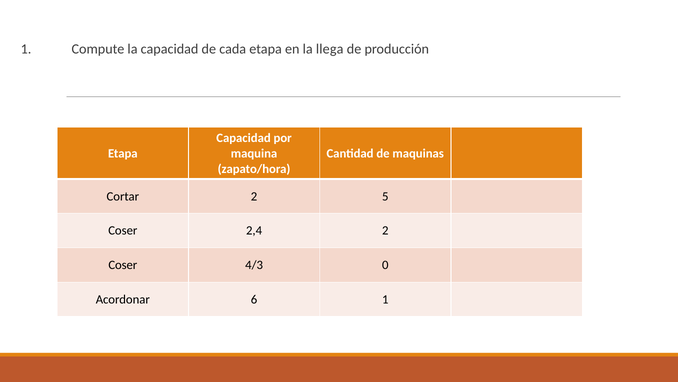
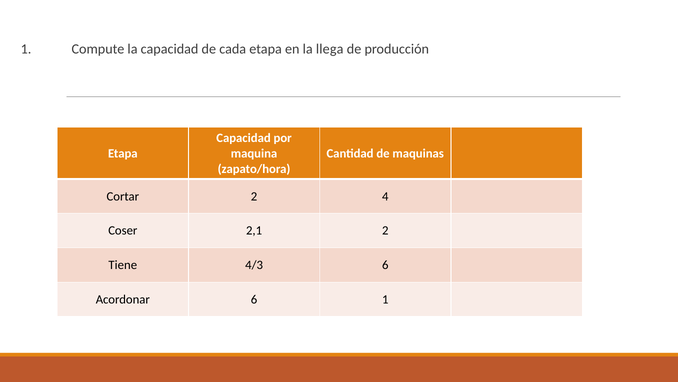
5: 5 -> 4
2,4: 2,4 -> 2,1
Coser at (123, 265): Coser -> Tiene
4/3 0: 0 -> 6
